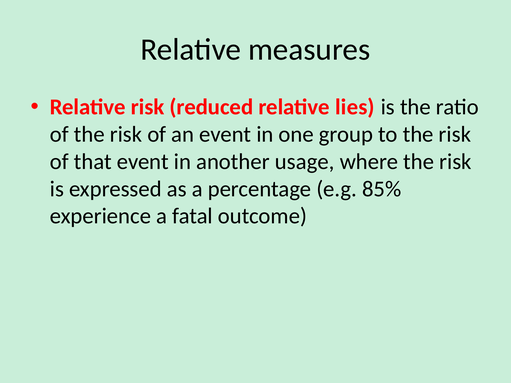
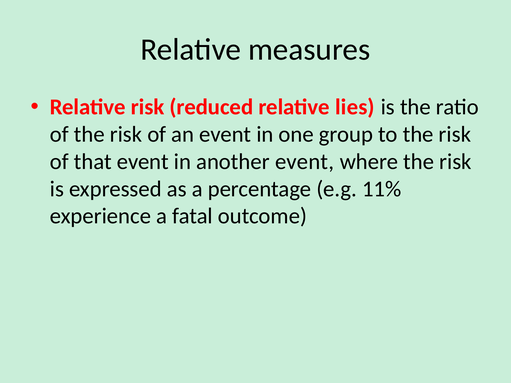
another usage: usage -> event
85%: 85% -> 11%
